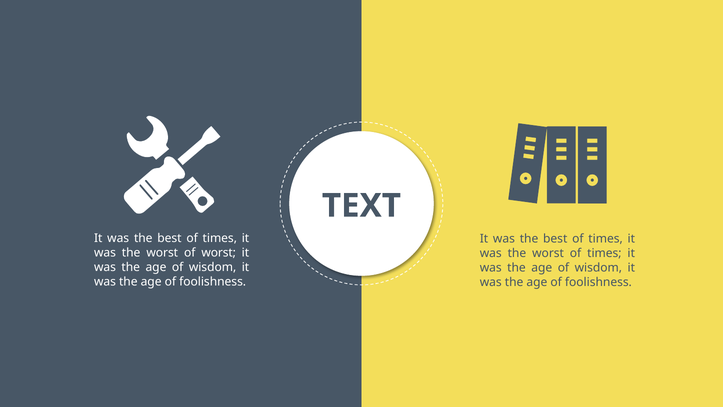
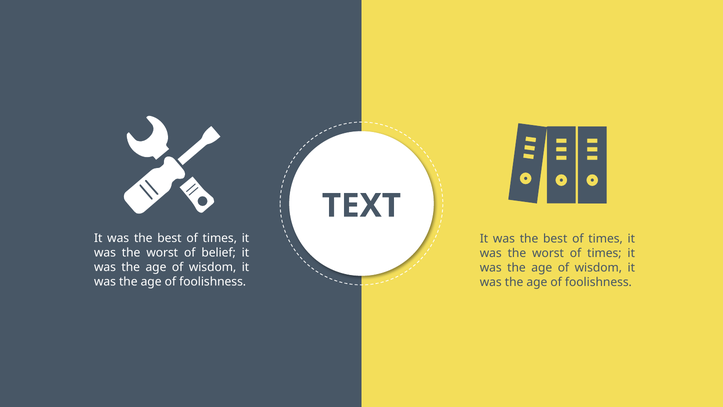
of worst: worst -> belief
